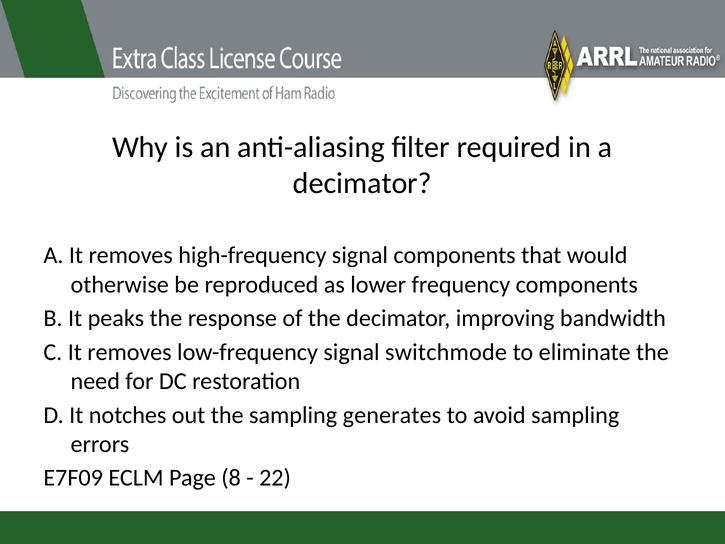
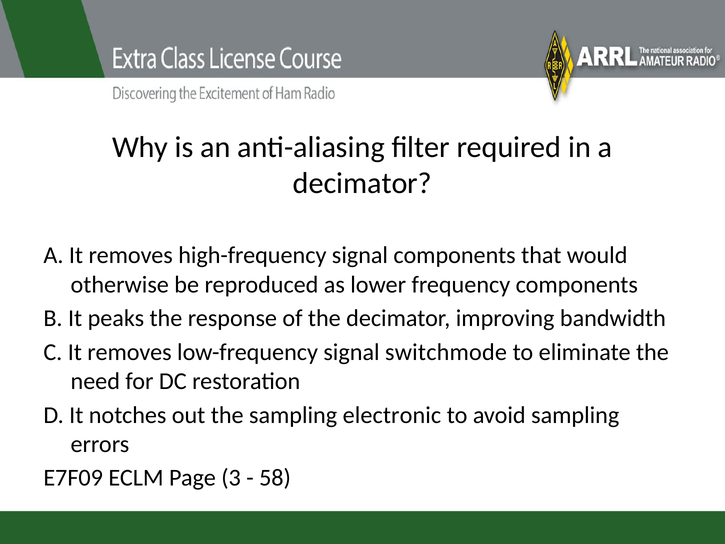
generates: generates -> electronic
8: 8 -> 3
22: 22 -> 58
